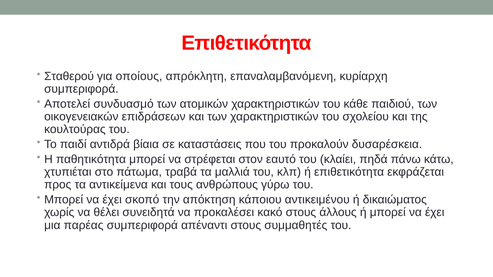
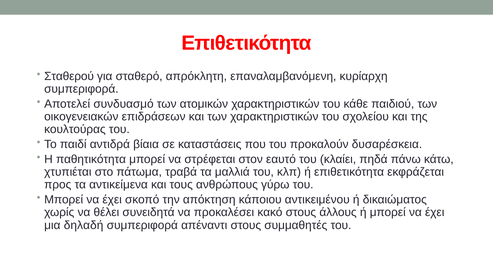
οποίους: οποίους -> σταθερό
παρέας: παρέας -> δηλαδή
